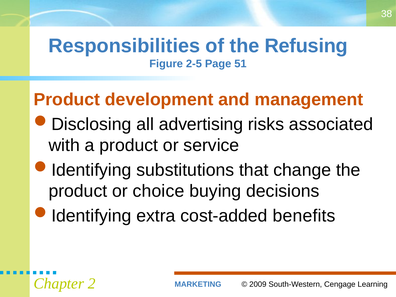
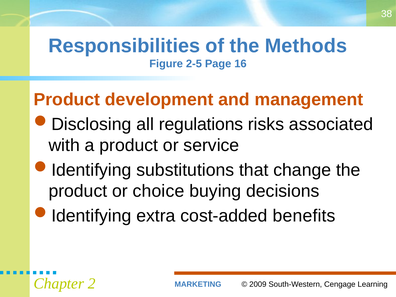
Refusing: Refusing -> Methods
51: 51 -> 16
advertising: advertising -> regulations
